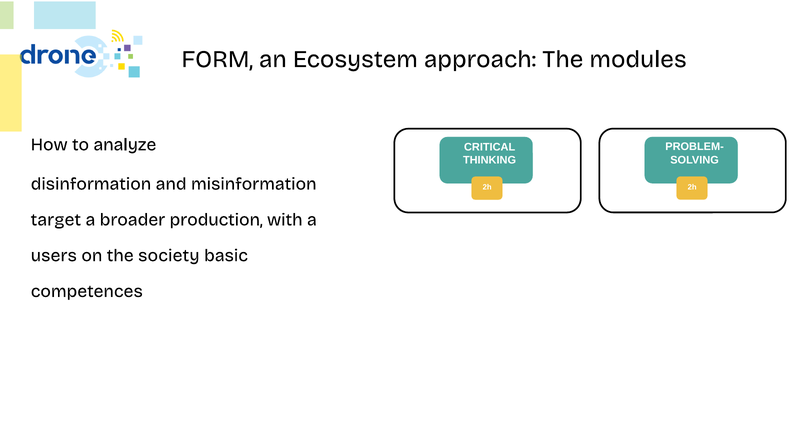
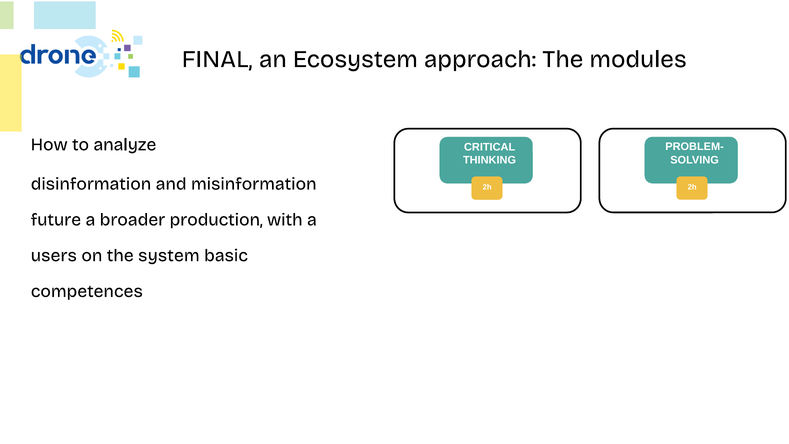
FORM: FORM -> FINAL
target: target -> future
society: society -> system
